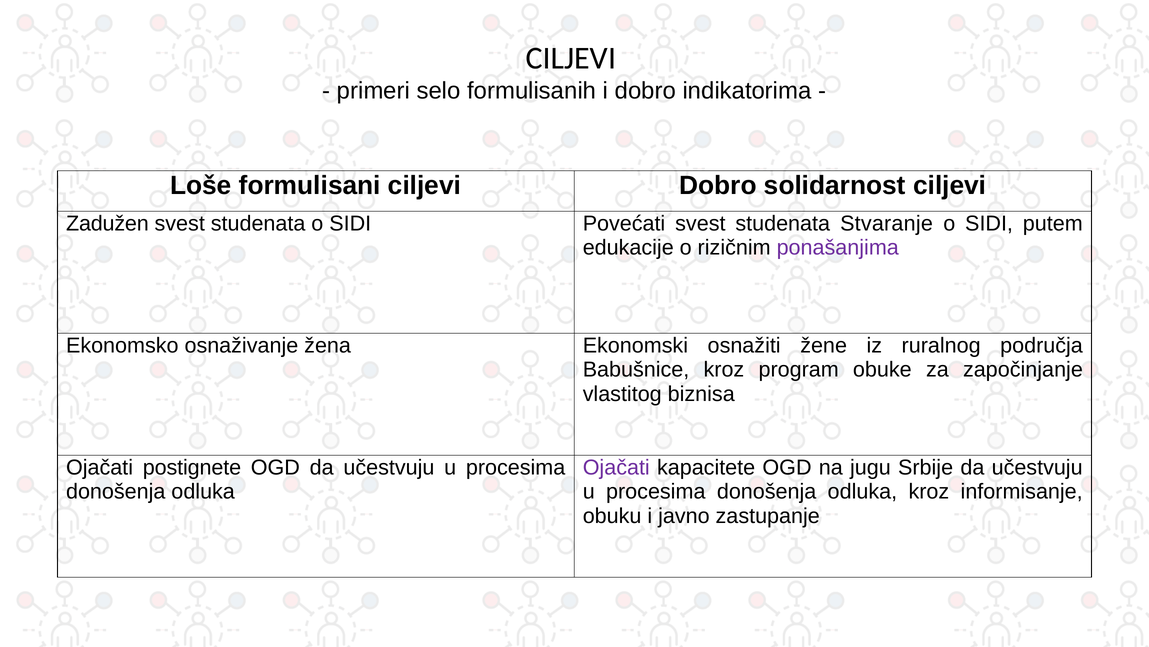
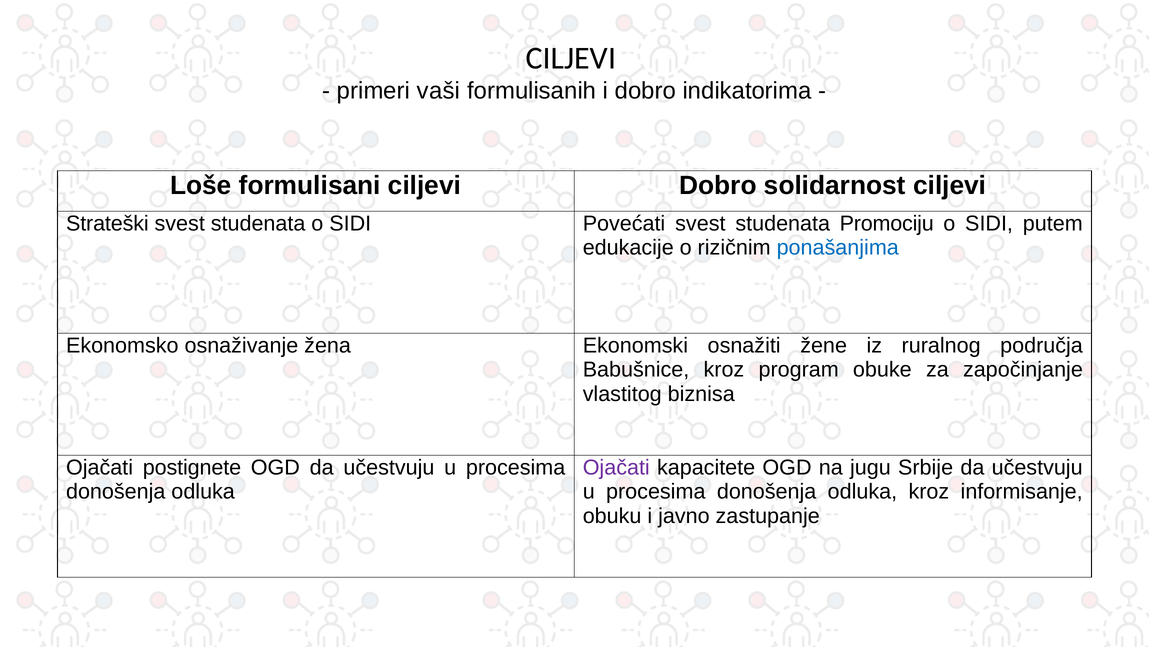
selo: selo -> vaši
Zadužen: Zadužen -> Strateški
Stvaranje: Stvaranje -> Promociju
ponašanjima colour: purple -> blue
